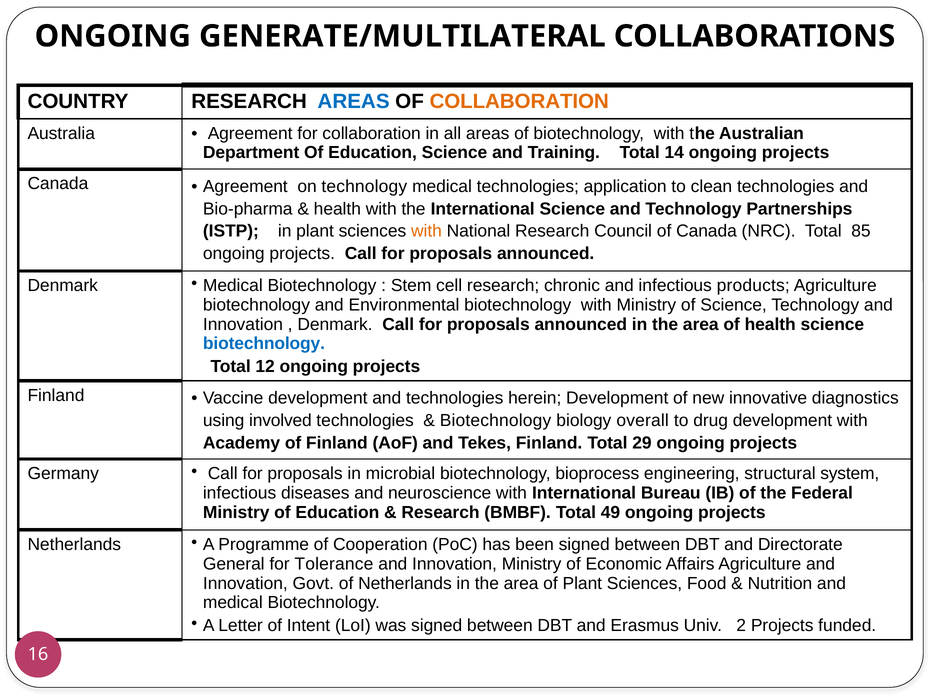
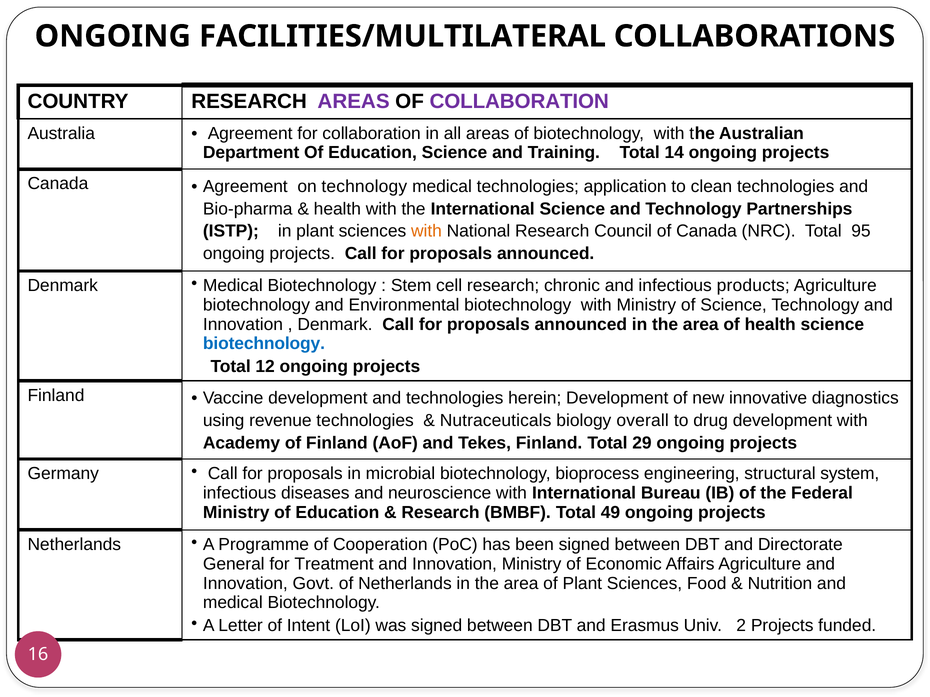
GENERATE/MULTILATERAL: GENERATE/MULTILATERAL -> FACILITIES/MULTILATERAL
AREAS at (354, 102) colour: blue -> purple
COLLABORATION at (519, 102) colour: orange -> purple
85: 85 -> 95
involved: involved -> revenue
Biotechnology at (496, 421): Biotechnology -> Nutraceuticals
Tolerance: Tolerance -> Treatment
